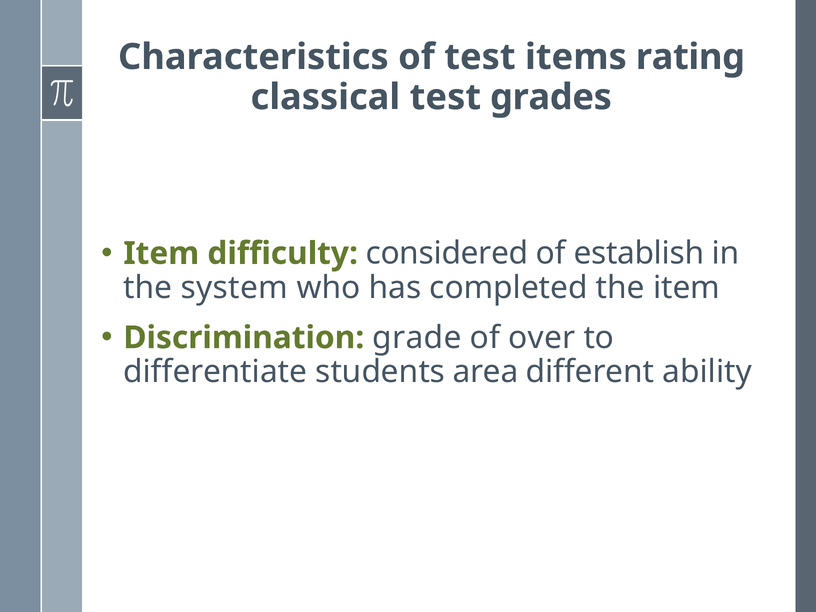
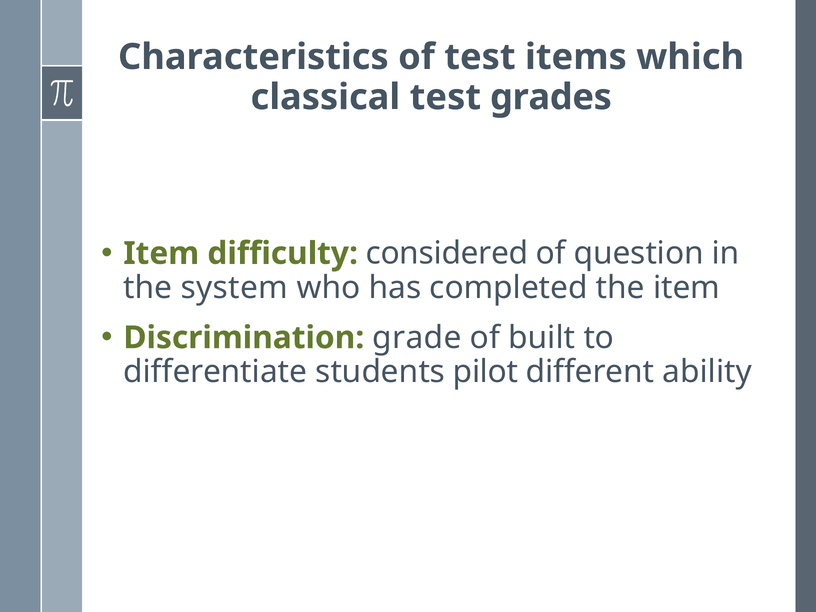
rating: rating -> which
establish: establish -> question
over: over -> built
area: area -> pilot
